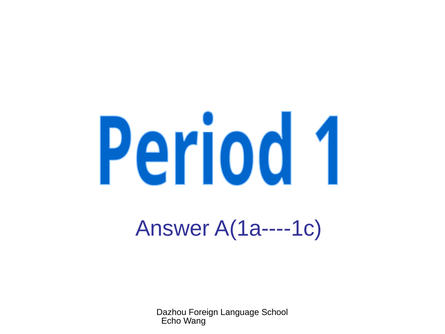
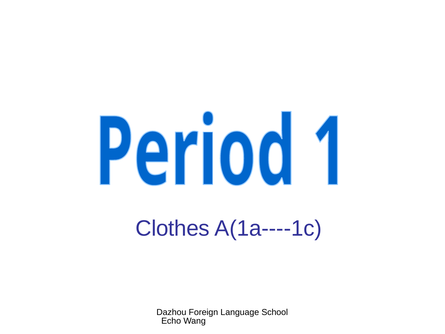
Answer: Answer -> Clothes
